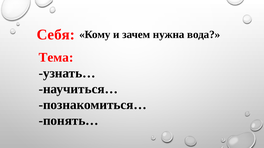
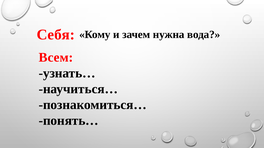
Тема: Тема -> Всем
